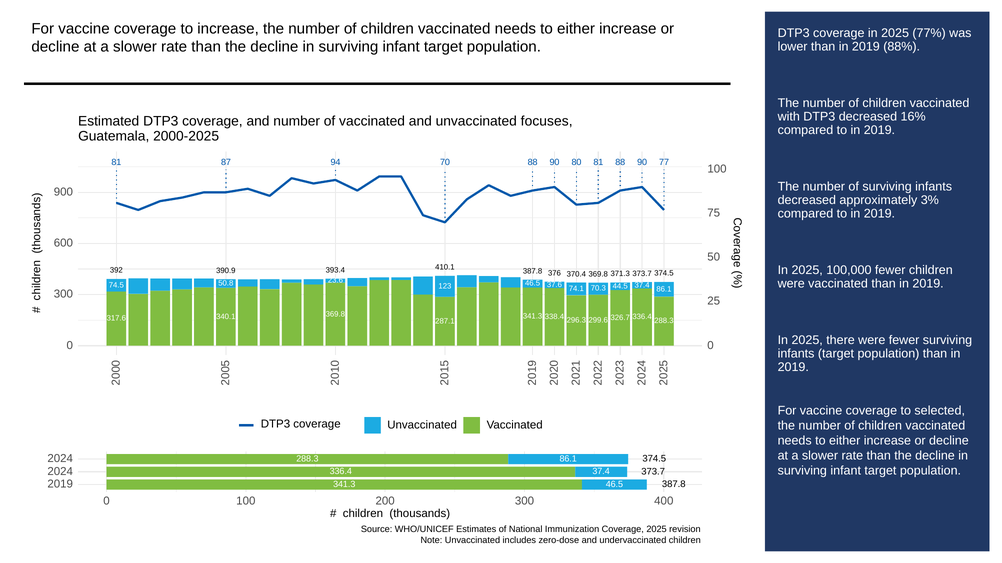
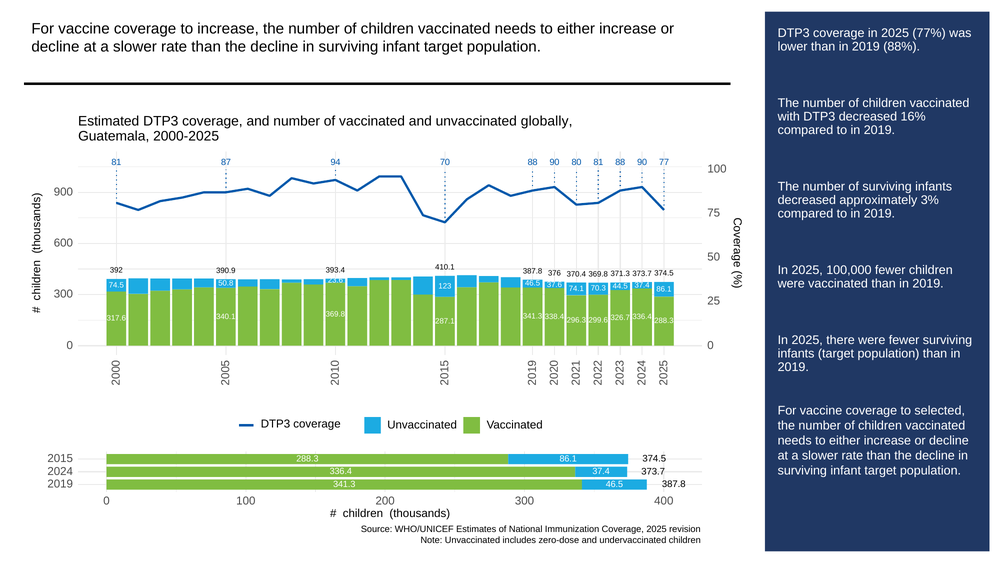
focuses: focuses -> globally
2024 at (60, 459): 2024 -> 2015
